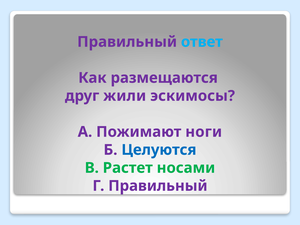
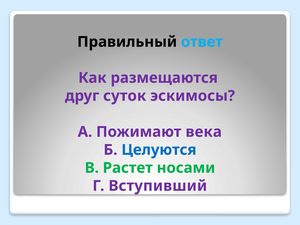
Правильный at (127, 42) colour: purple -> black
жили: жили -> суток
ноги: ноги -> века
Г Правильный: Правильный -> Вступивший
